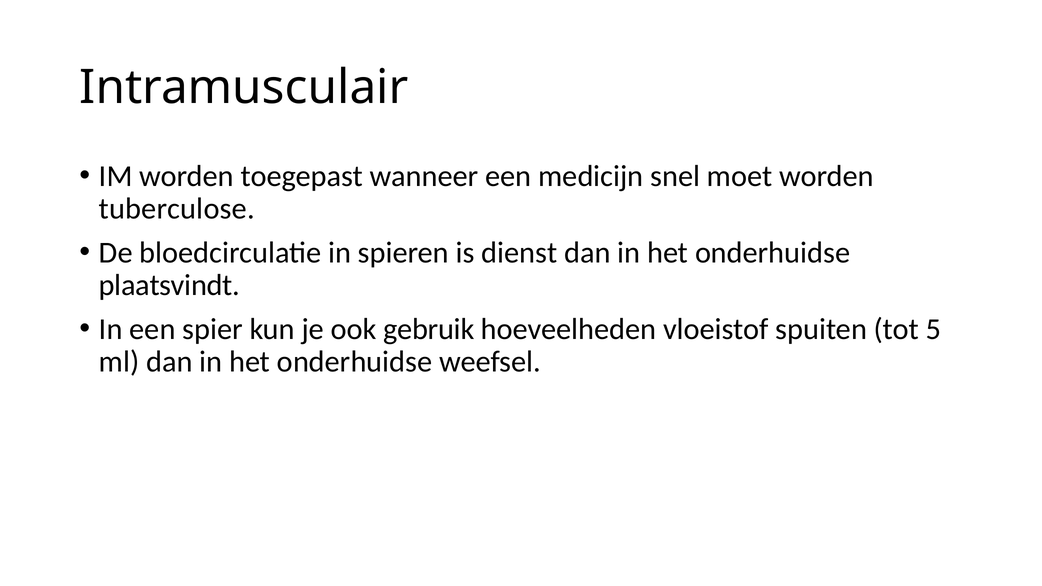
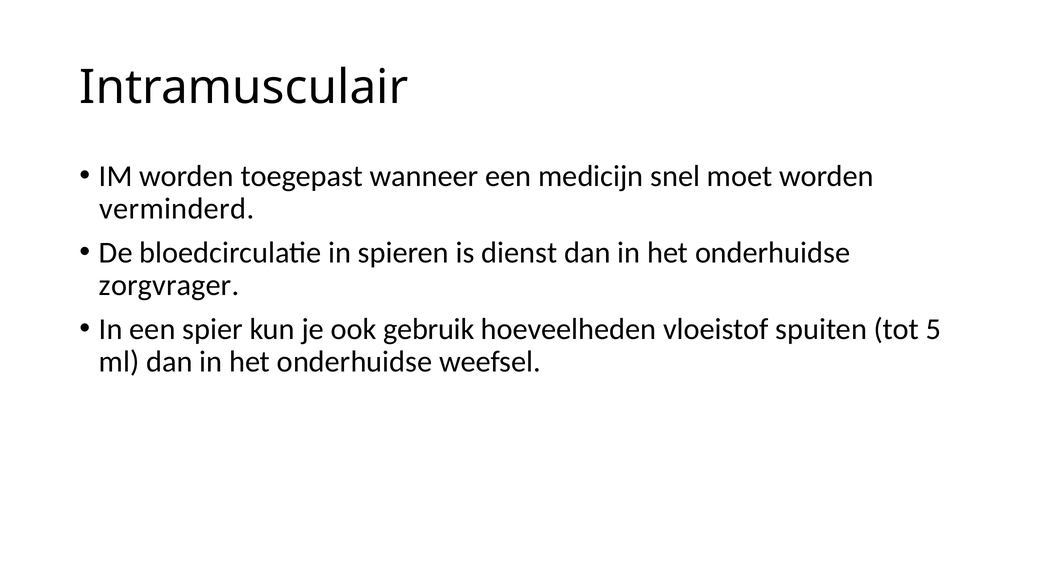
tuberculose: tuberculose -> verminderd
plaatsvindt: plaatsvindt -> zorgvrager
